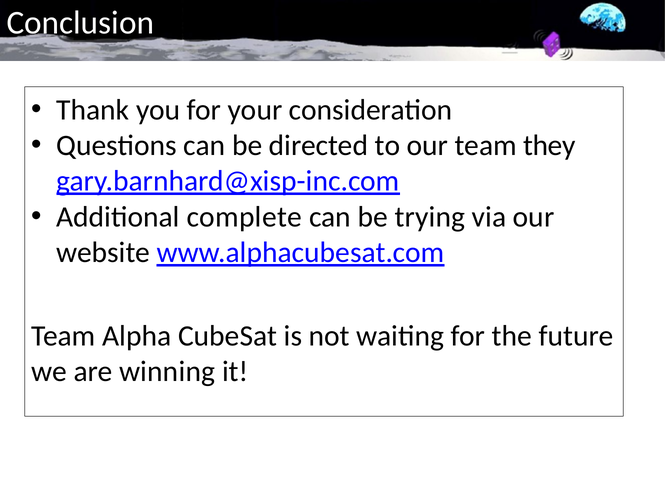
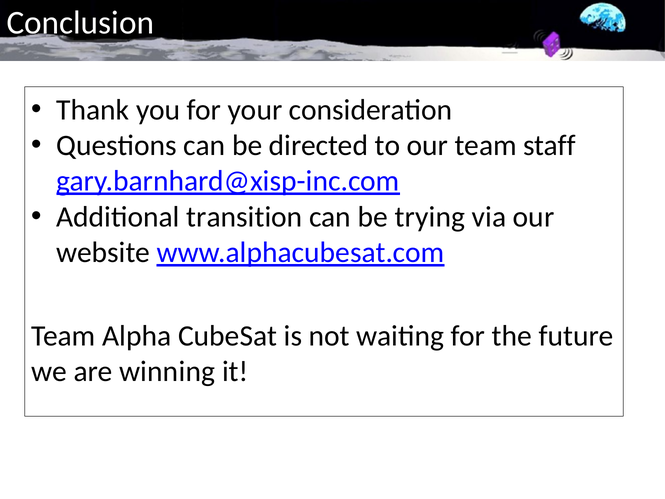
they: they -> staff
complete: complete -> transition
